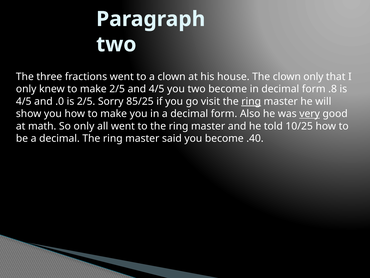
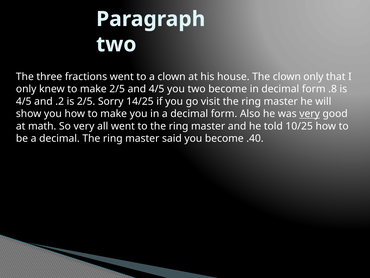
.0: .0 -> .2
85/25: 85/25 -> 14/25
ring at (251, 101) underline: present -> none
So only: only -> very
